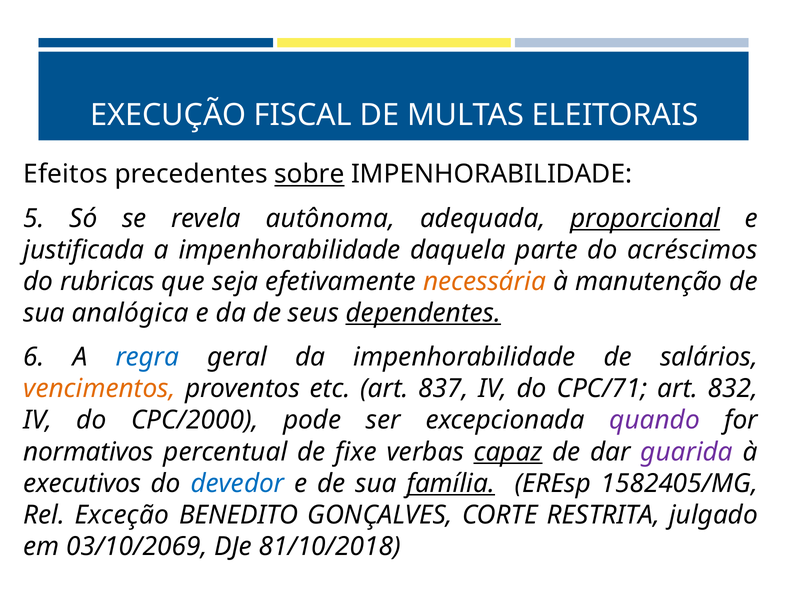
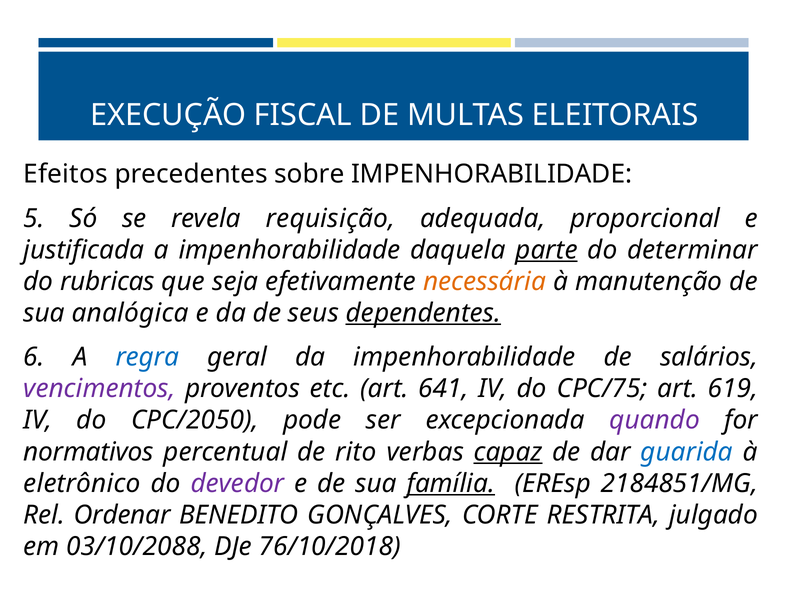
sobre underline: present -> none
autônoma: autônoma -> requisição
proporcional underline: present -> none
parte underline: none -> present
acréscimos: acréscimos -> determinar
vencimentos colour: orange -> purple
837: 837 -> 641
CPC/71: CPC/71 -> CPC/75
832: 832 -> 619
CPC/2000: CPC/2000 -> CPC/2050
fixe: fixe -> rito
guarida colour: purple -> blue
executivos: executivos -> eletrônico
devedor colour: blue -> purple
1582405/MG: 1582405/MG -> 2184851/MG
Exceção: Exceção -> Ordenar
03/10/2069: 03/10/2069 -> 03/10/2088
81/10/2018: 81/10/2018 -> 76/10/2018
